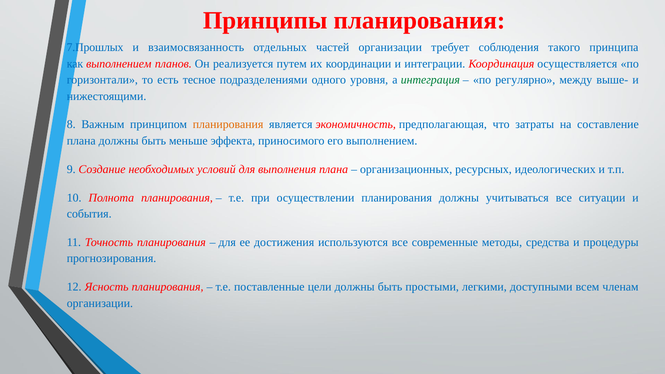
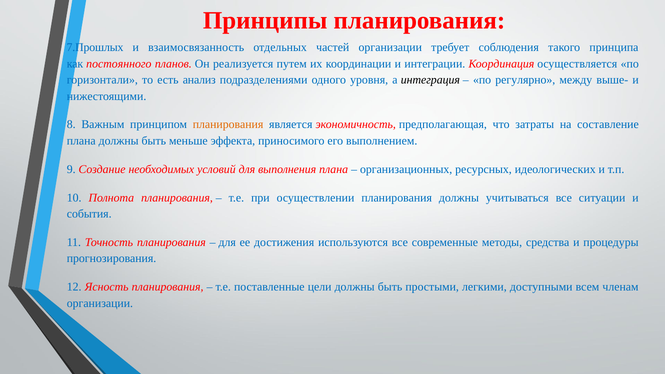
как выполнением: выполнением -> постоянного
тесное: тесное -> анализ
интеграция colour: green -> black
